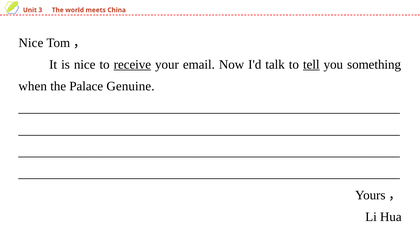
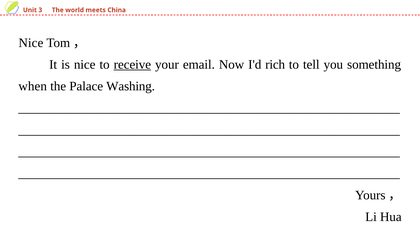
talk: talk -> rich
tell underline: present -> none
Genuine: Genuine -> Washing
